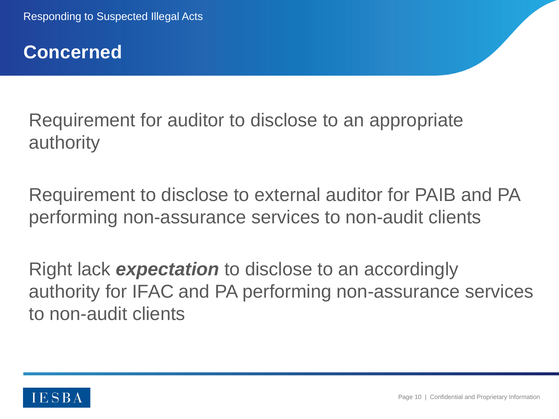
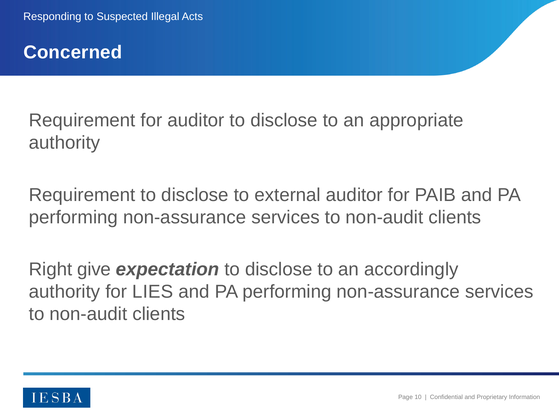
lack: lack -> give
IFAC: IFAC -> LIES
